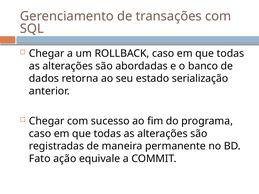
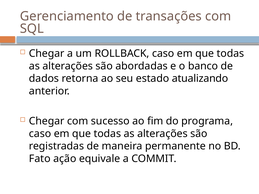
serialização: serialização -> atualizando
